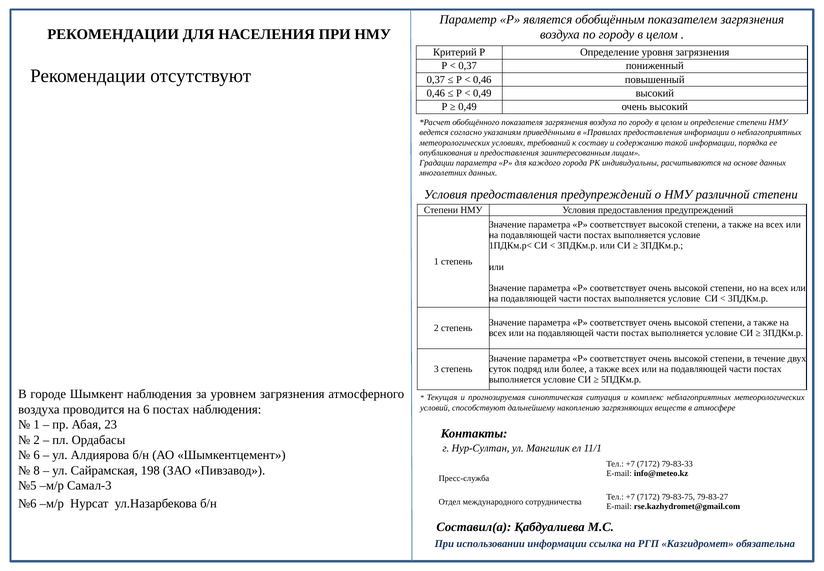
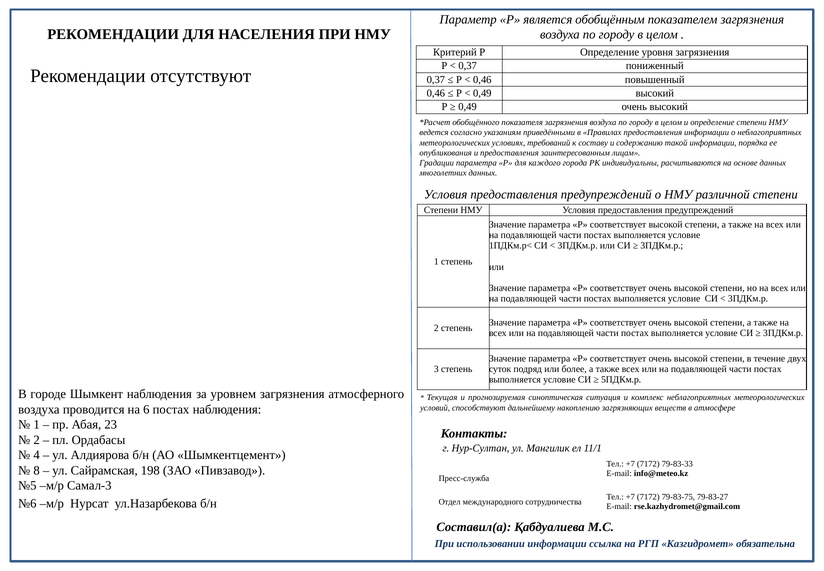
6 at (37, 455): 6 -> 4
